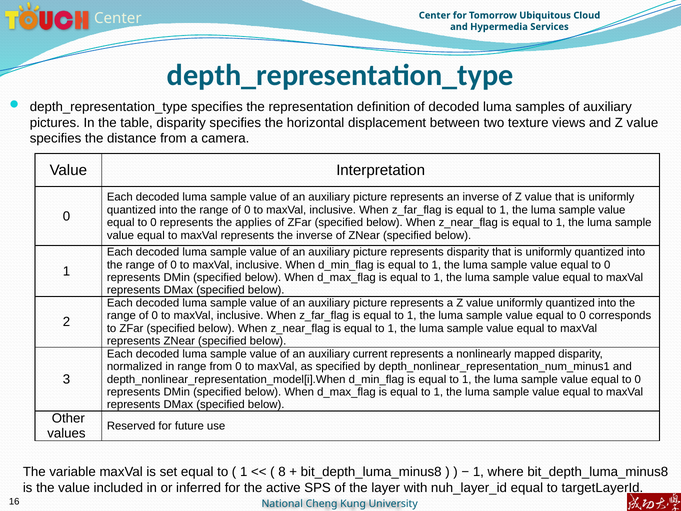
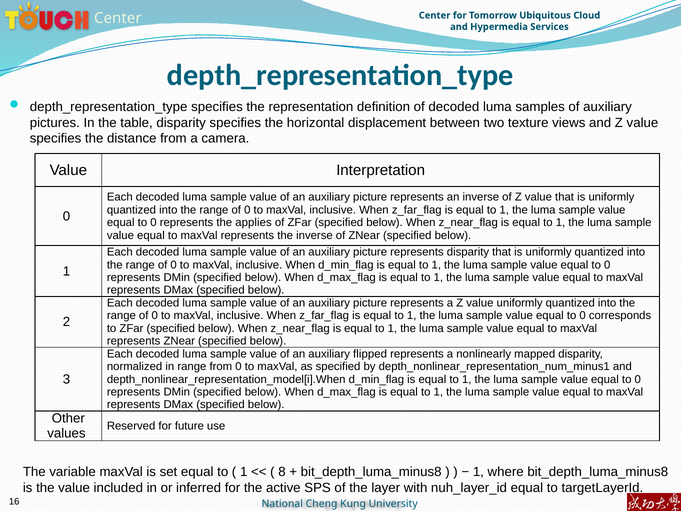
current: current -> flipped
